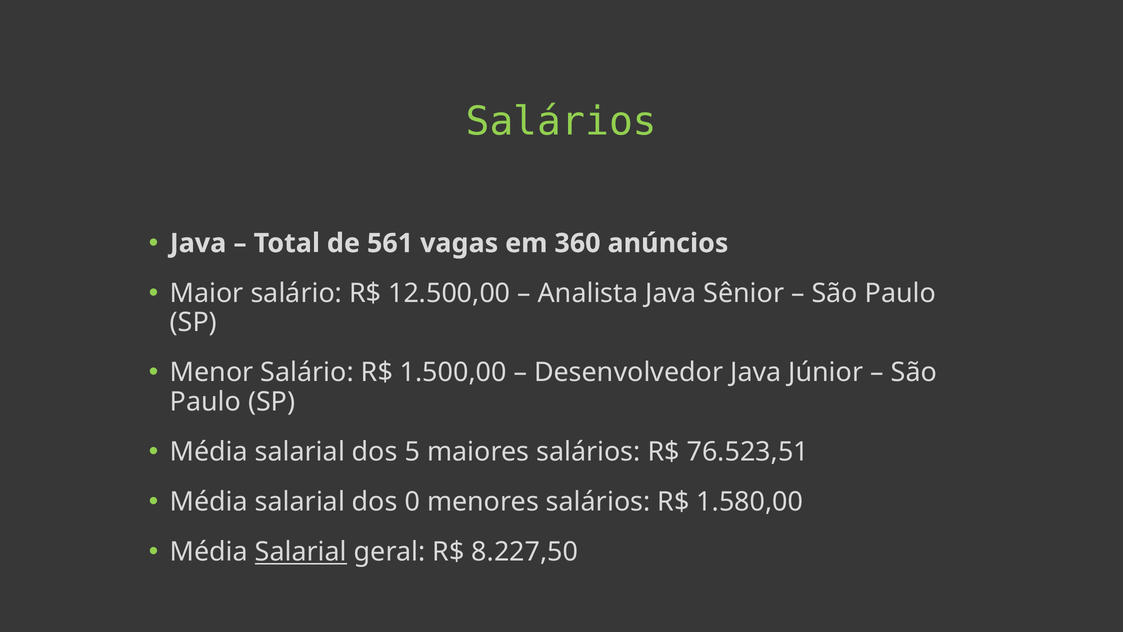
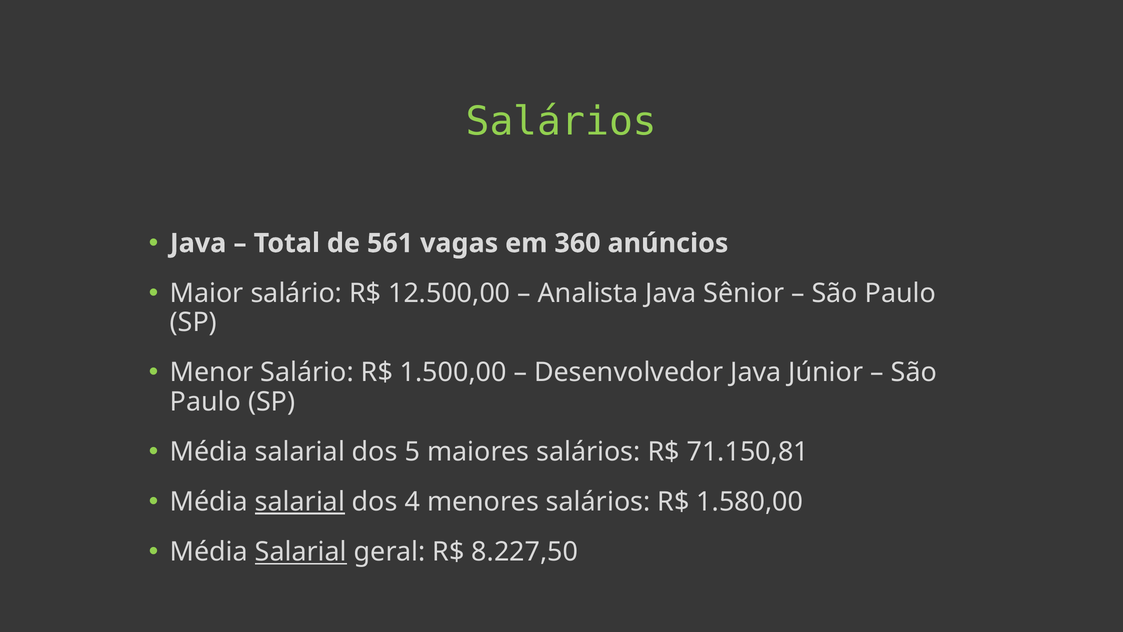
76.523,51: 76.523,51 -> 71.150,81
salarial at (300, 502) underline: none -> present
0: 0 -> 4
